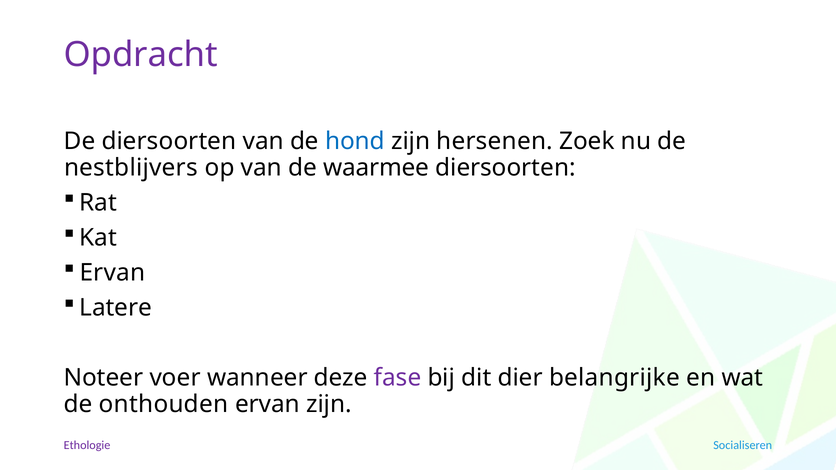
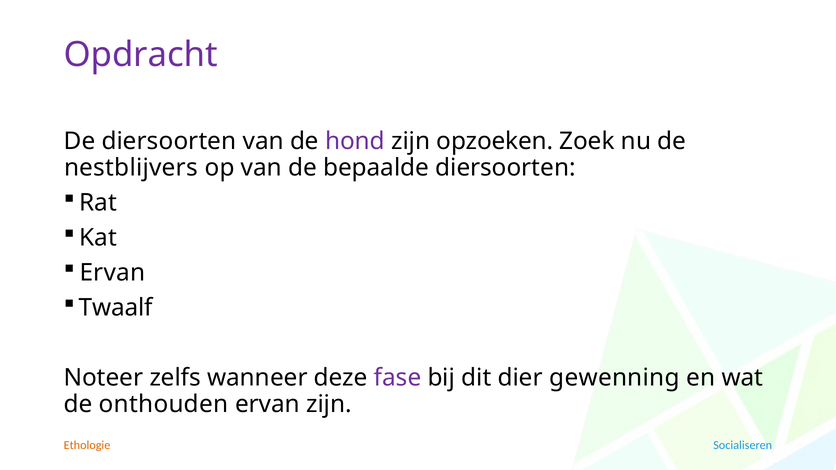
hond colour: blue -> purple
hersenen: hersenen -> opzoeken
waarmee: waarmee -> bepaalde
Latere: Latere -> Twaalf
voer: voer -> zelfs
belangrijke: belangrijke -> gewenning
Ethologie colour: purple -> orange
